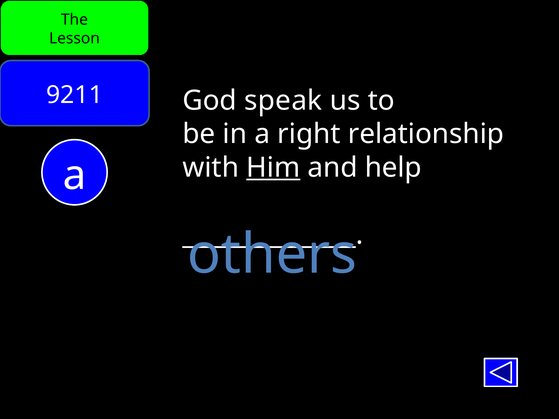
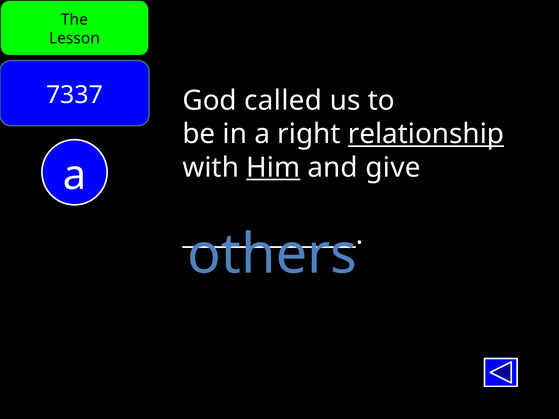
9211: 9211 -> 7337
speak: speak -> called
relationship underline: none -> present
help: help -> give
